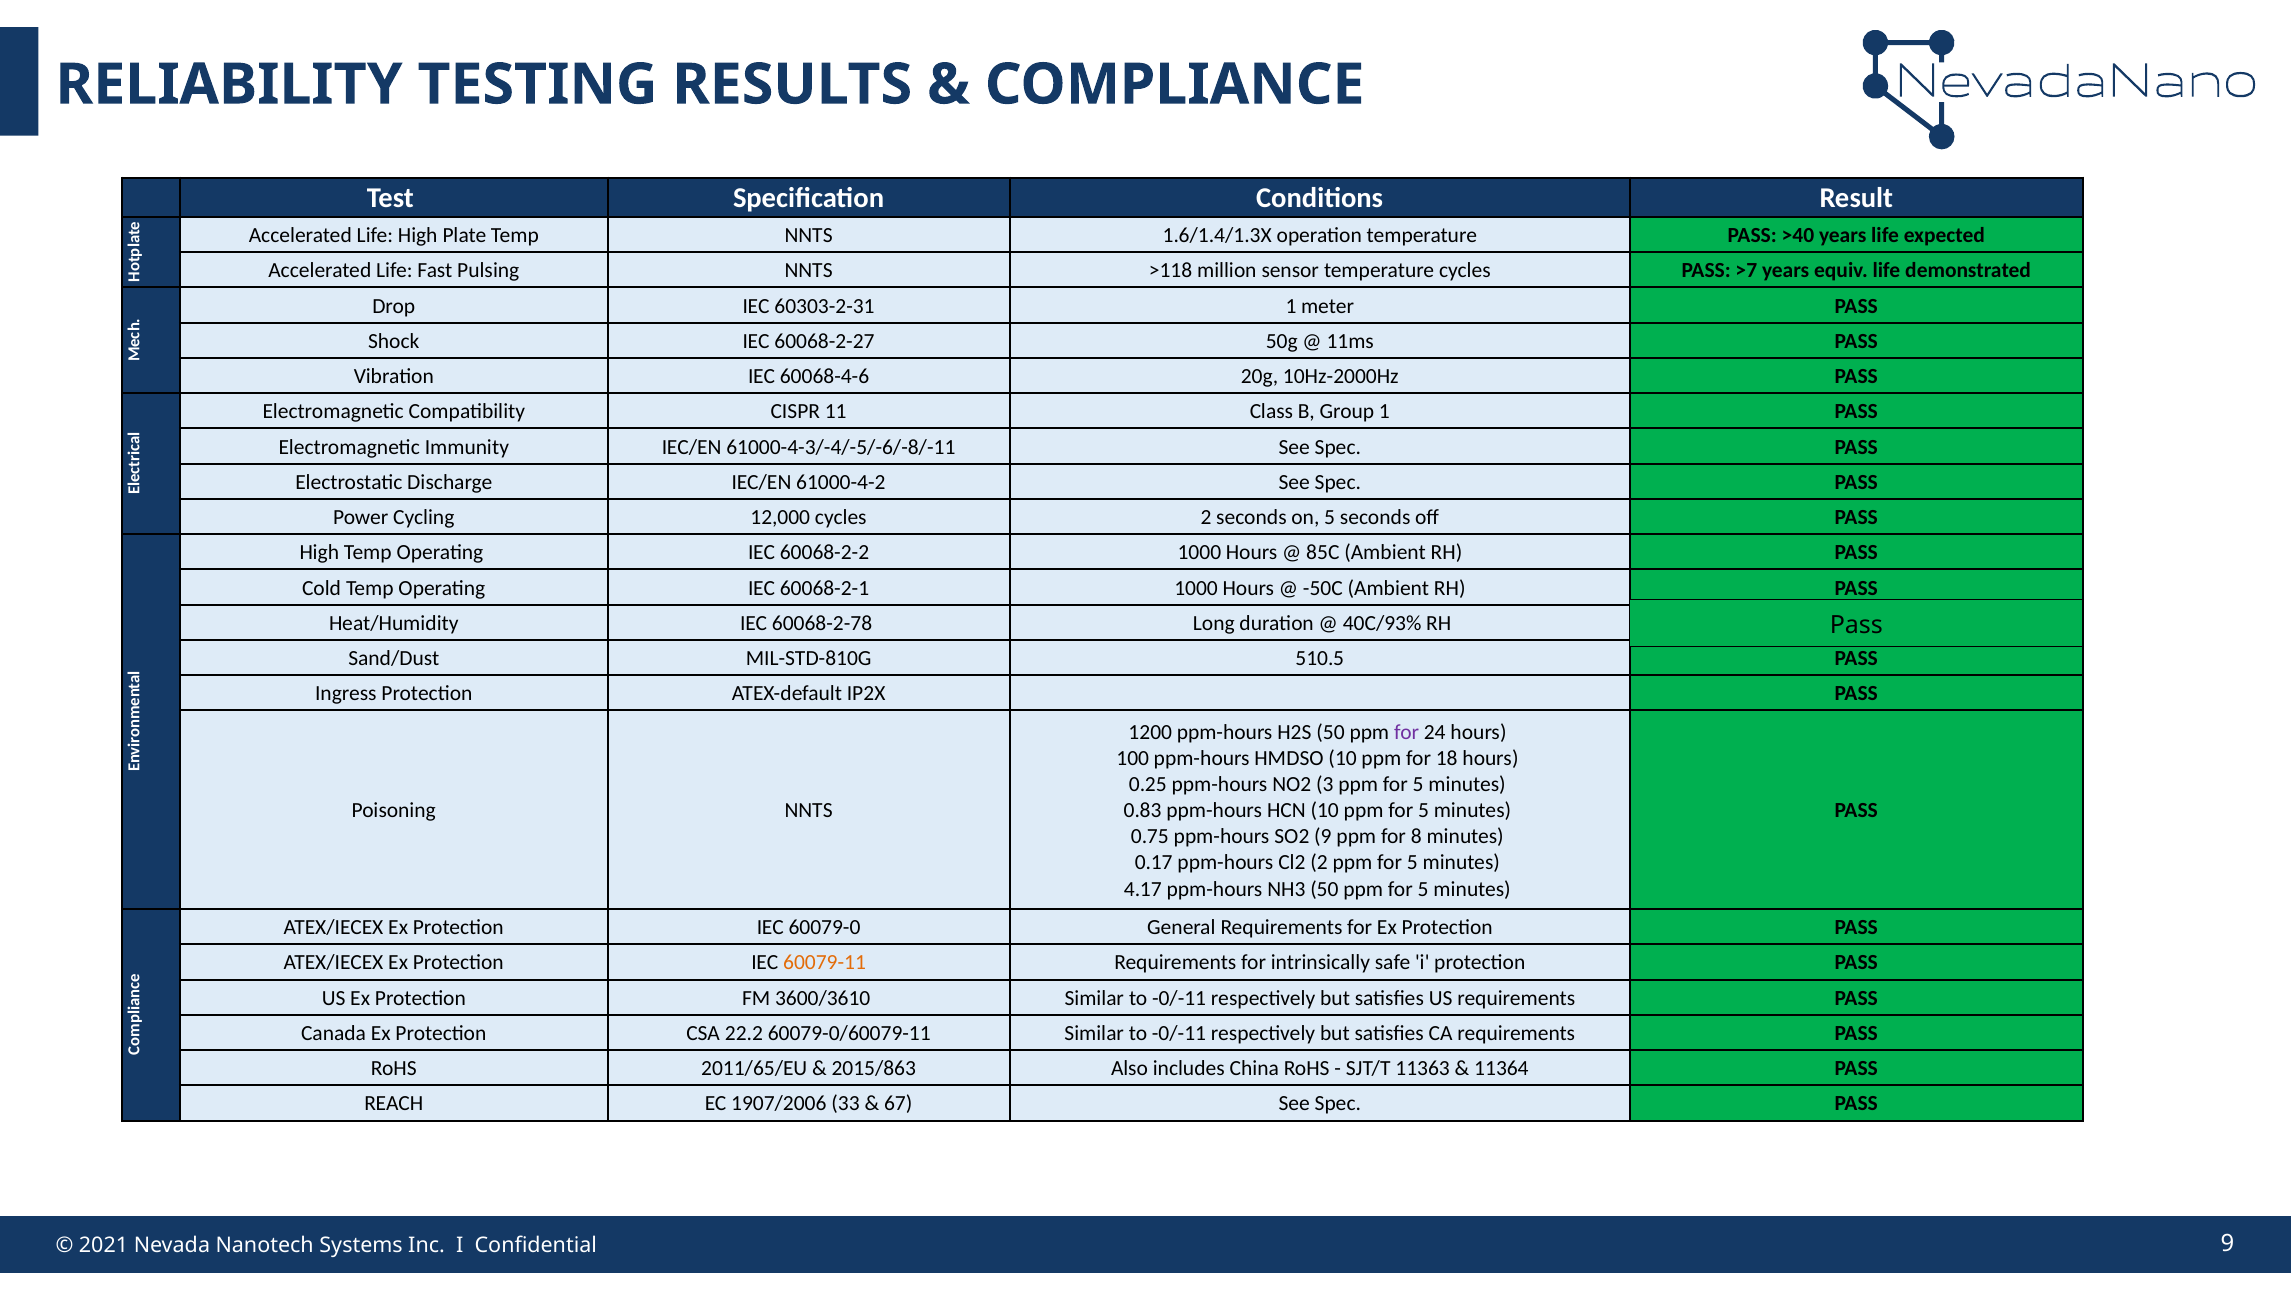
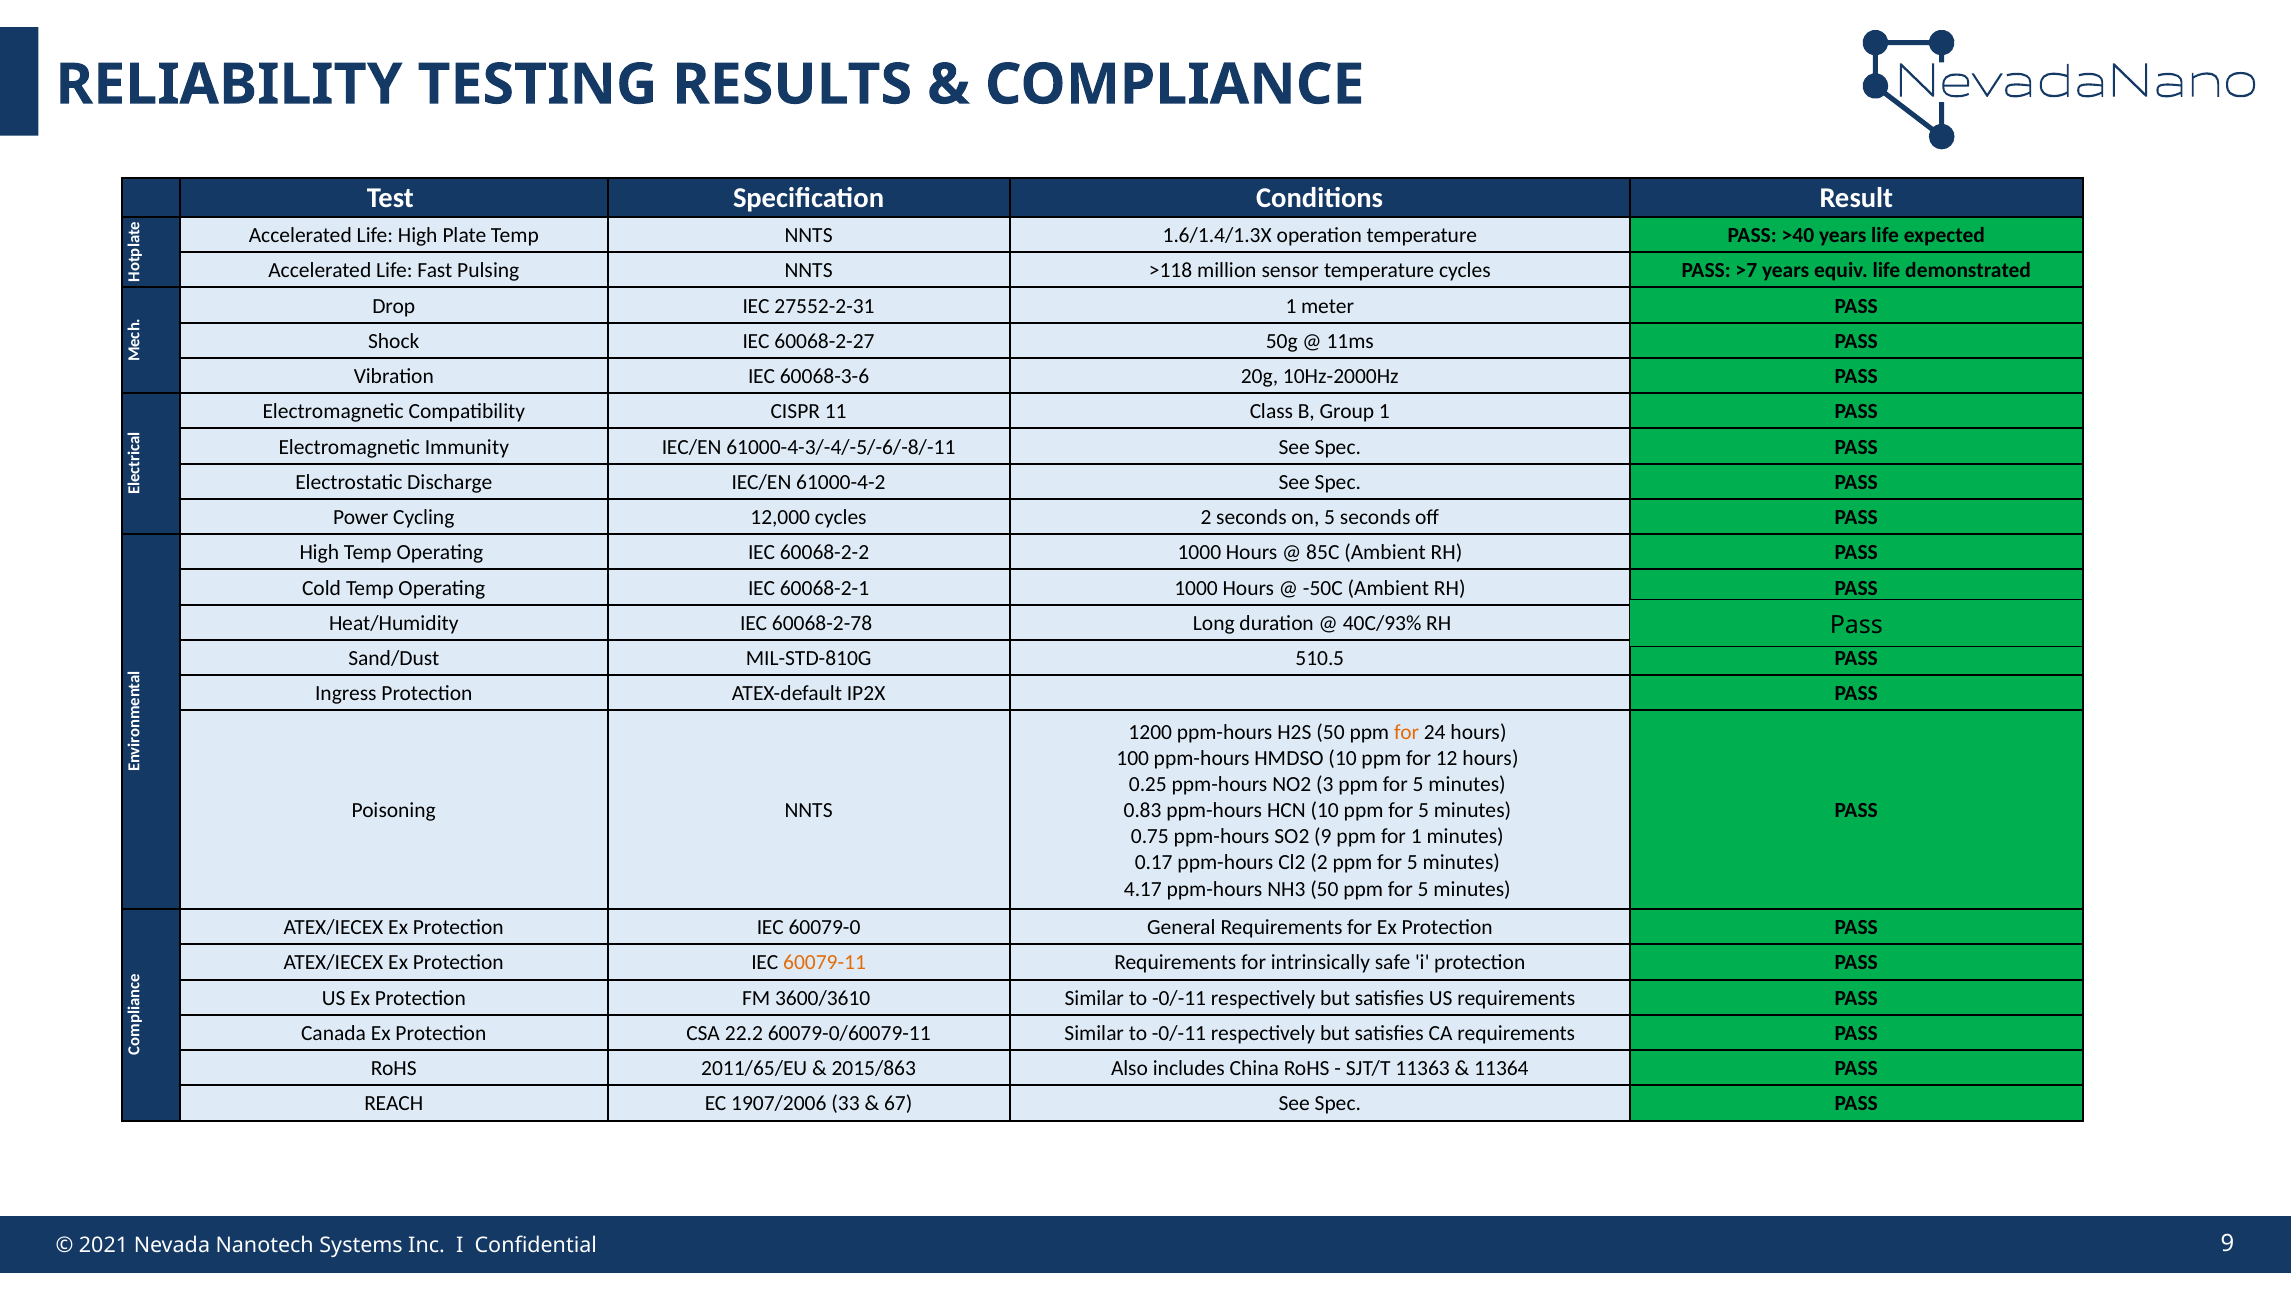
60303-2-31: 60303-2-31 -> 27552-2-31
60068-4-6: 60068-4-6 -> 60068-3-6
for at (1407, 732) colour: purple -> orange
18: 18 -> 12
for 8: 8 -> 1
